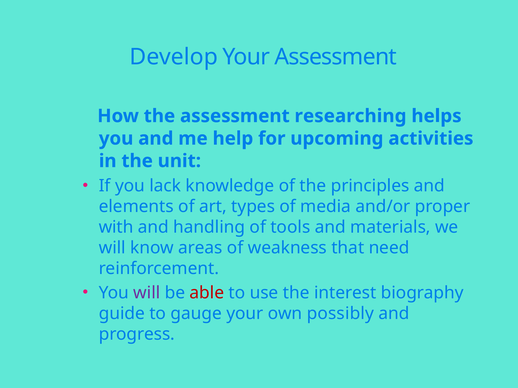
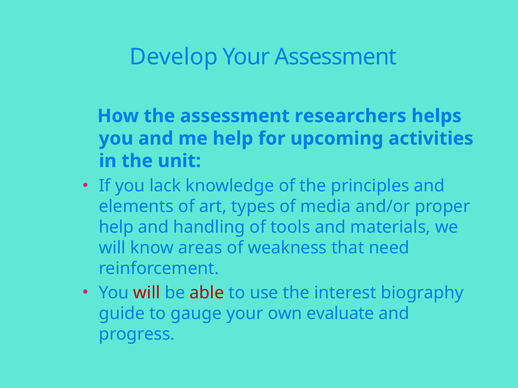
researching: researching -> researchers
with at (116, 228): with -> help
will at (147, 293) colour: purple -> red
possibly: possibly -> evaluate
